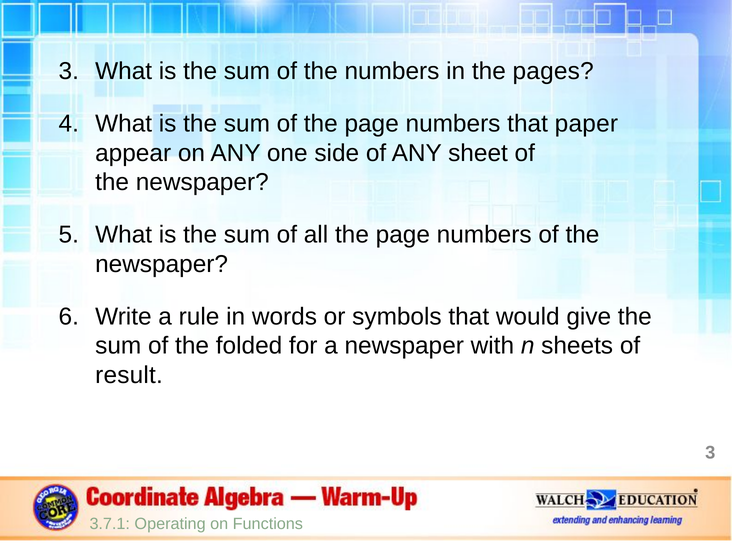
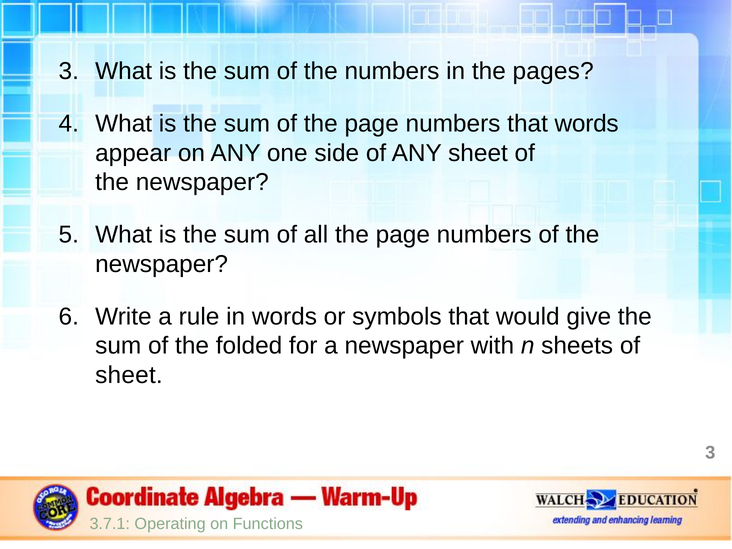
that paper: paper -> words
result at (129, 375): result -> sheet
